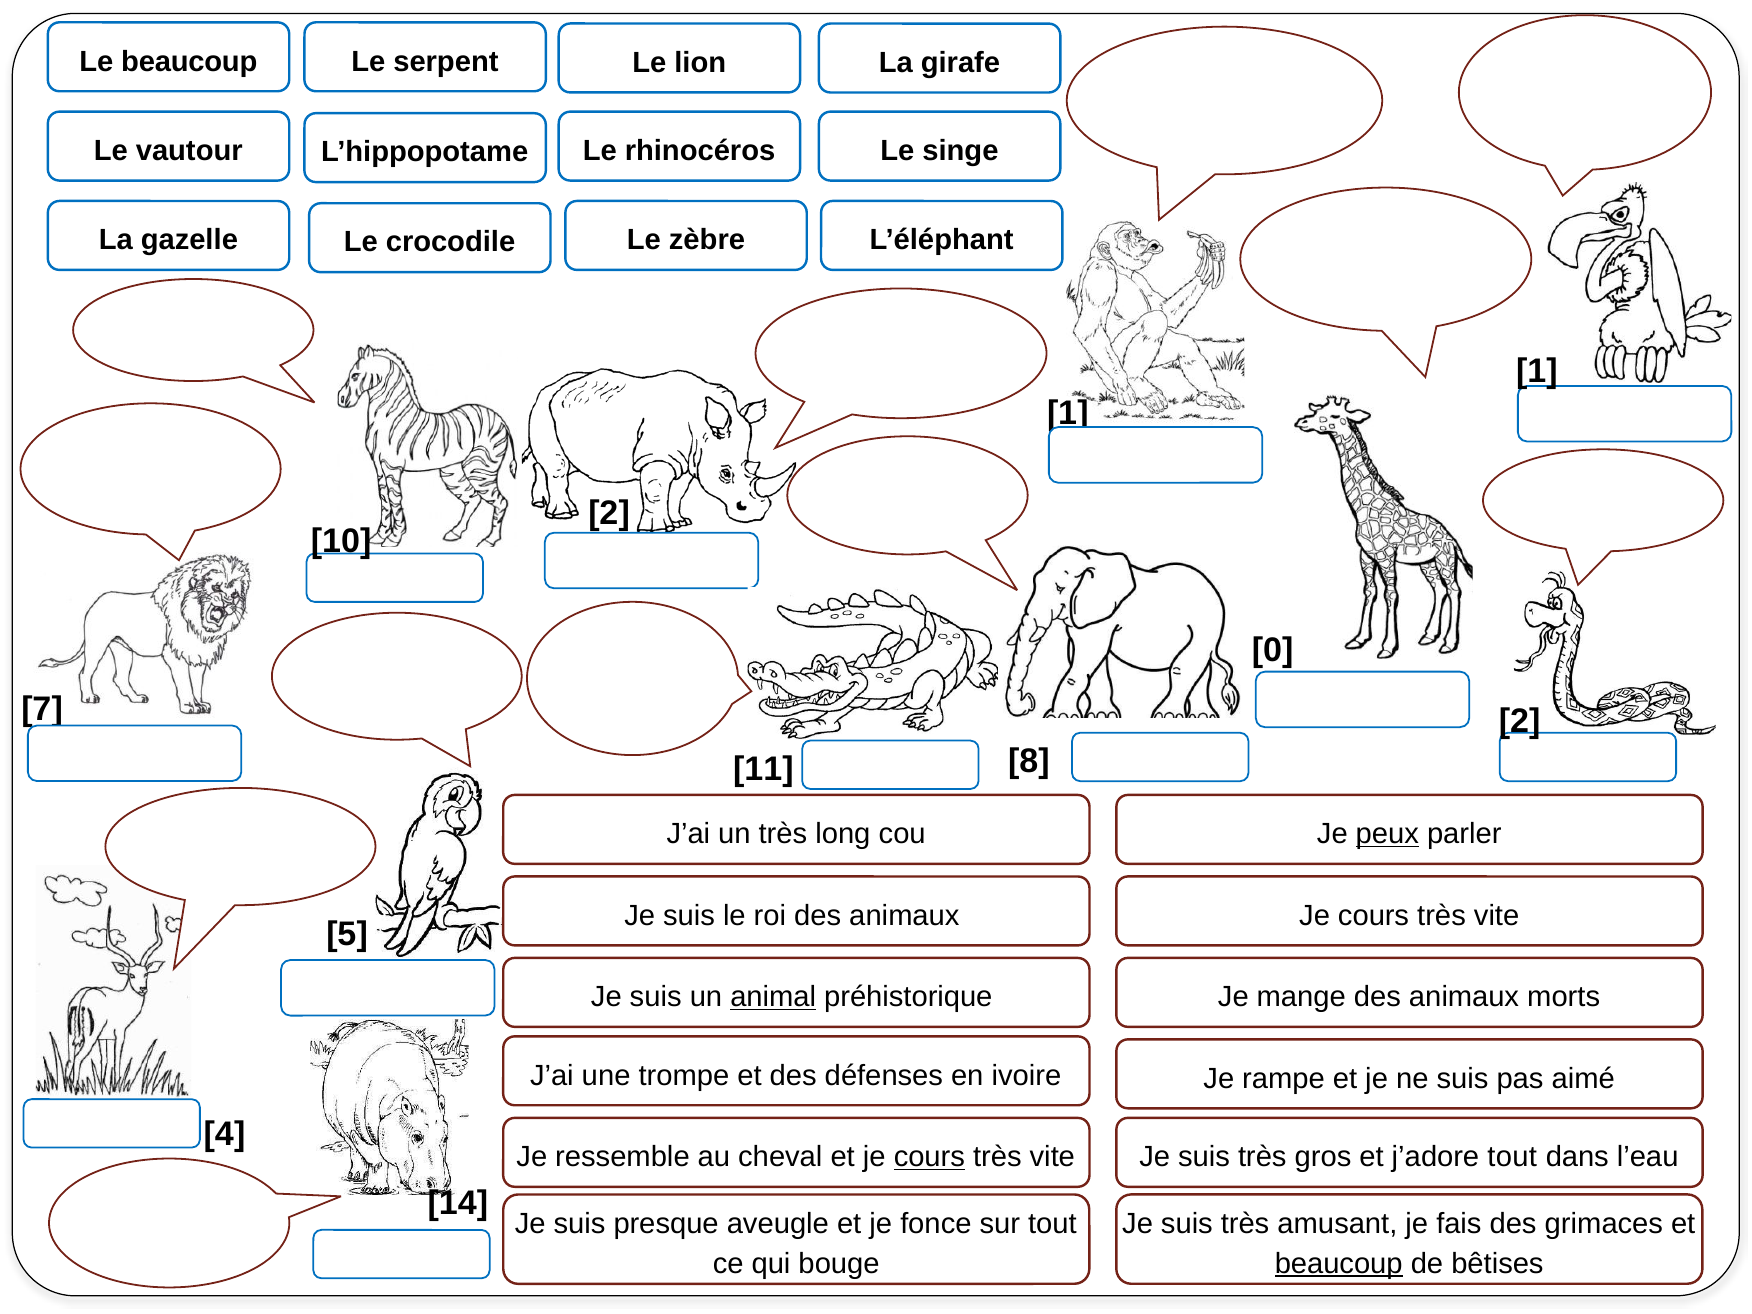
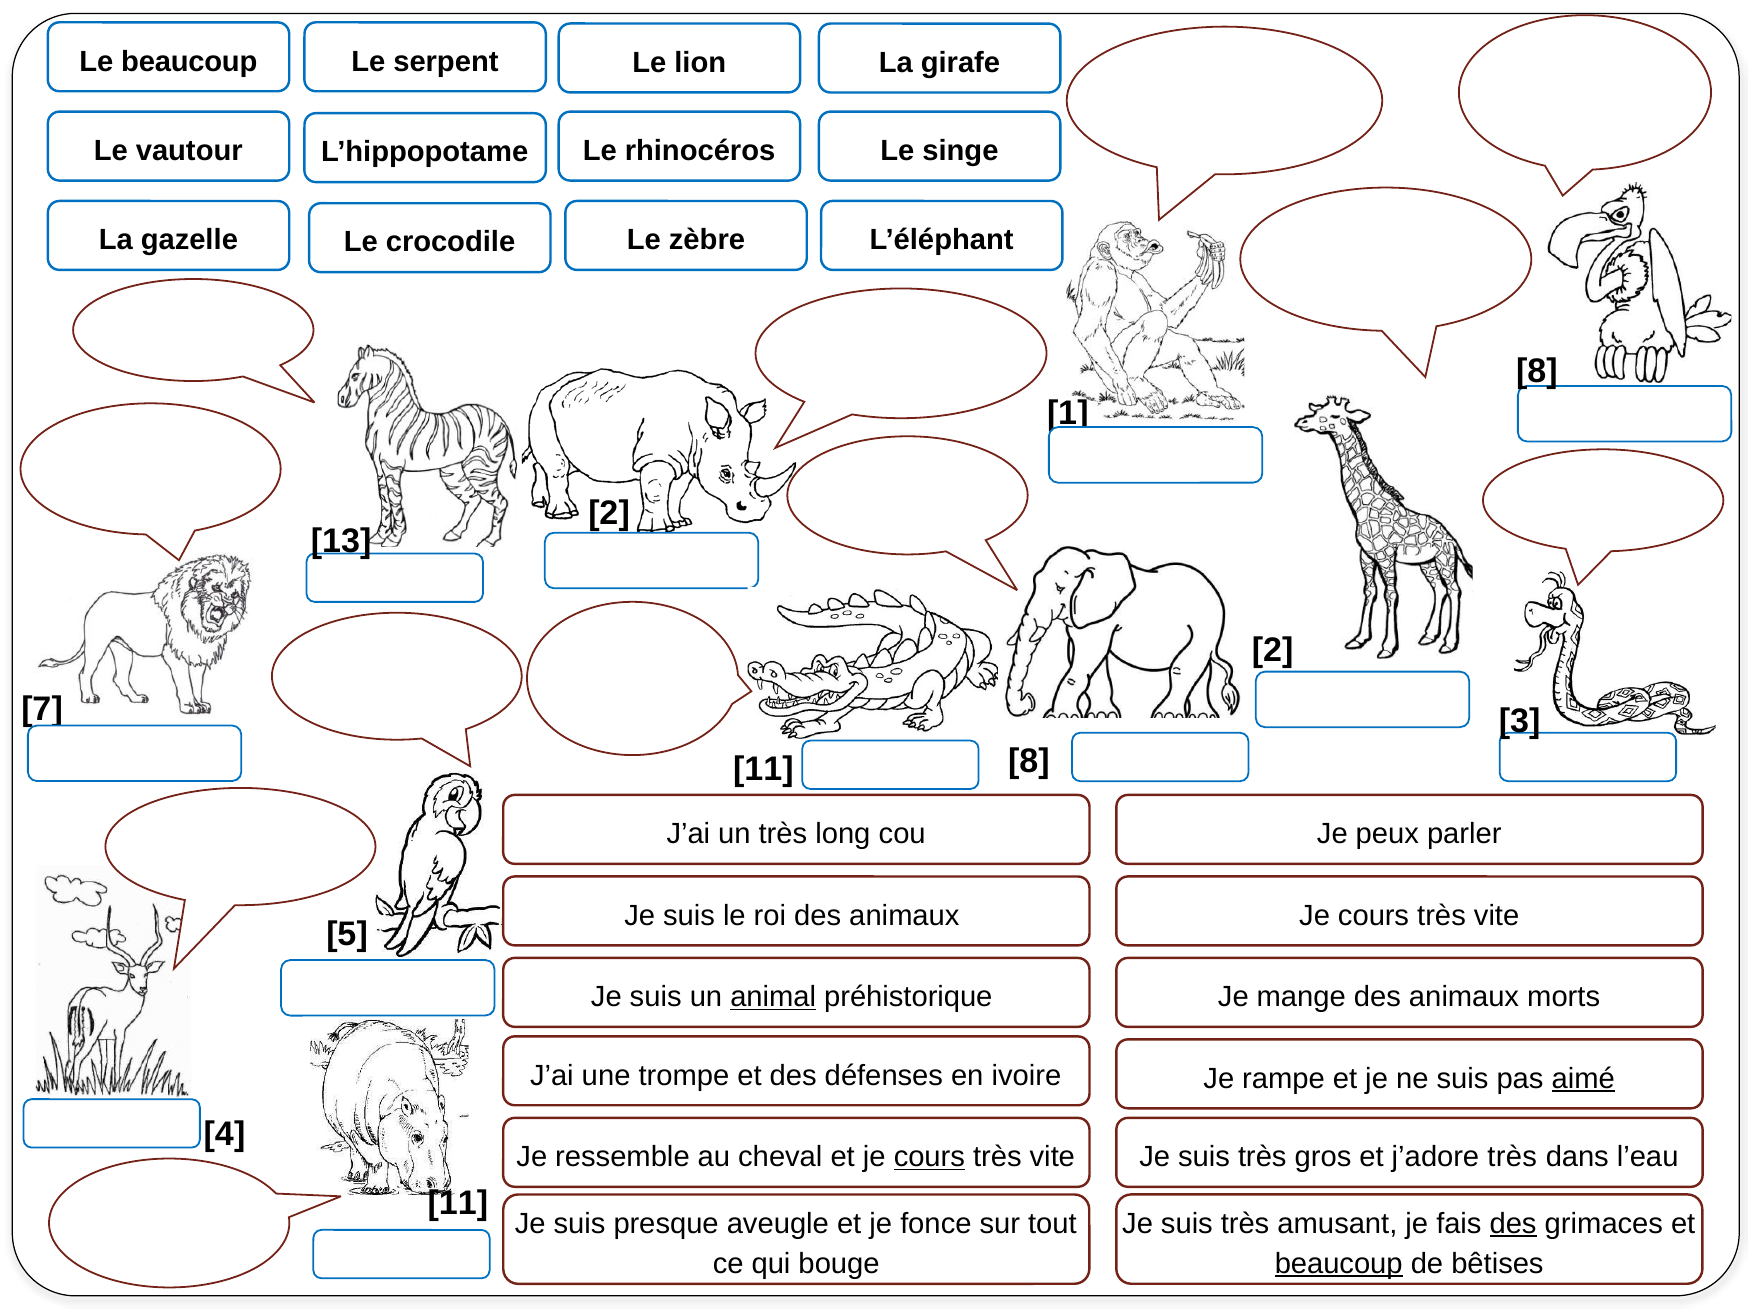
1 at (1537, 372): 1 -> 8
10: 10 -> 13
0 at (1273, 650): 0 -> 2
7 2: 2 -> 3
peux underline: present -> none
aimé underline: none -> present
j’adore tout: tout -> très
14 at (458, 1203): 14 -> 11
des at (1513, 1224) underline: none -> present
